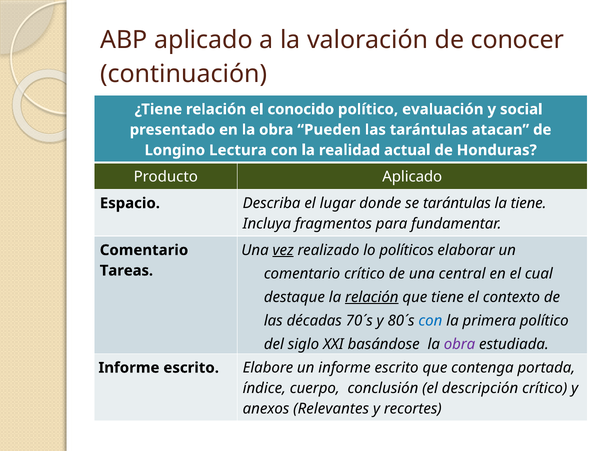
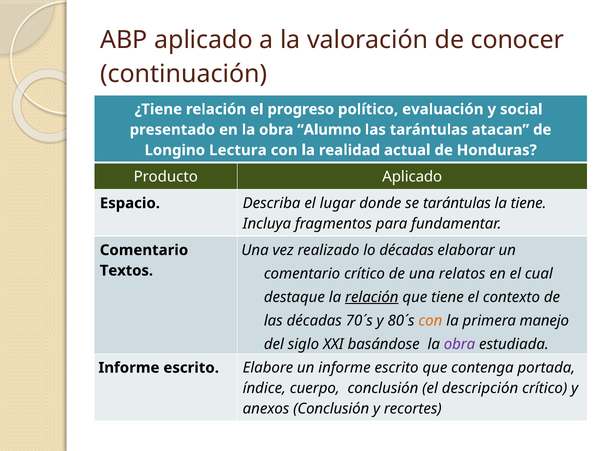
conocido: conocido -> progreso
Pueden: Pueden -> Alumno
vez underline: present -> none
lo políticos: políticos -> décadas
Tareas: Tareas -> Textos
central: central -> relatos
con at (430, 321) colour: blue -> orange
primera político: político -> manejo
anexos Relevantes: Relevantes -> Conclusión
